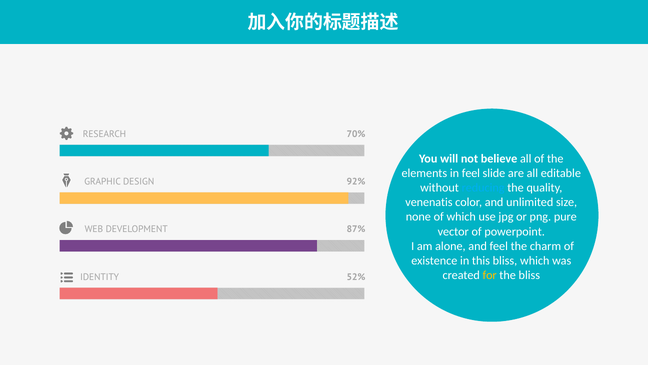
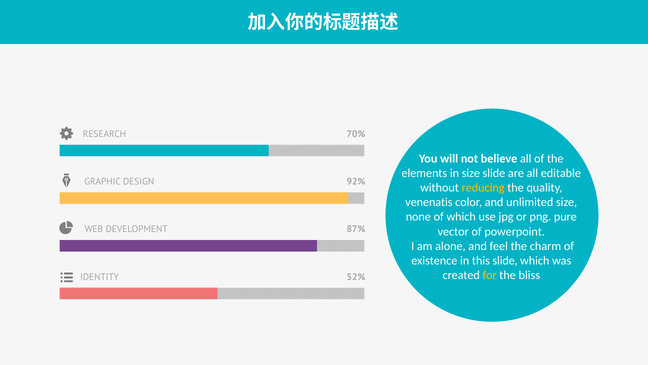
in feel: feel -> size
reducing colour: light blue -> yellow
this bliss: bliss -> slide
